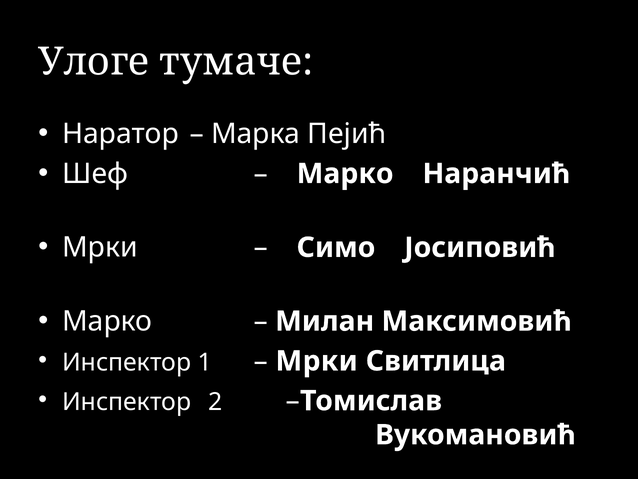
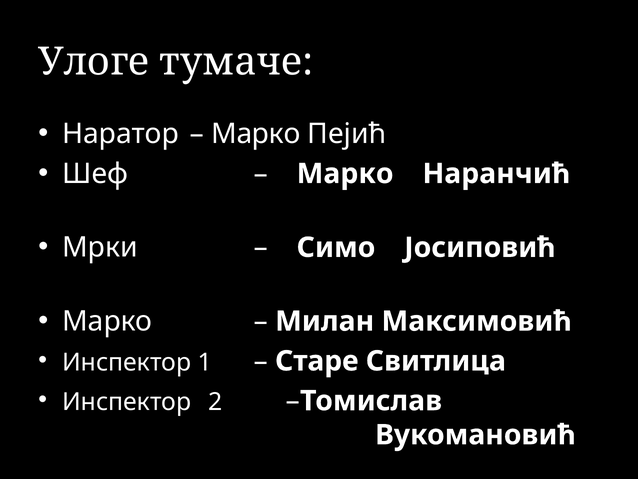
Марка at (256, 134): Марка -> Марко
Мрки at (317, 361): Мрки -> Старе
